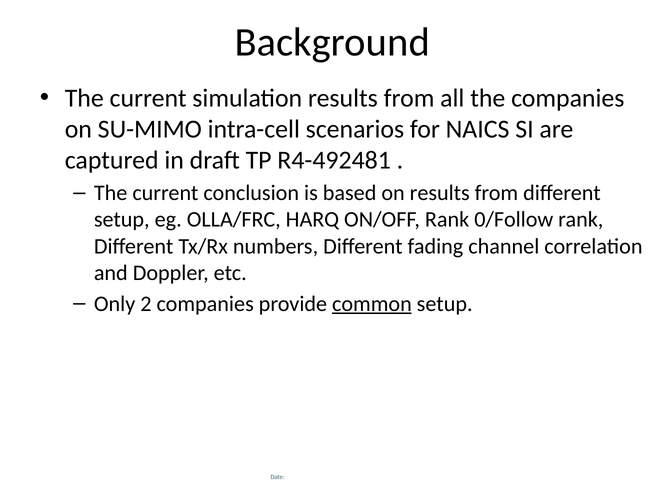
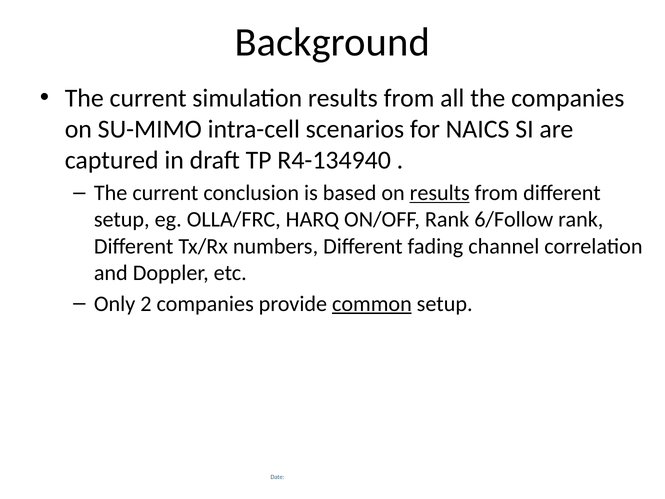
R4-492481: R4-492481 -> R4-134940
results at (440, 193) underline: none -> present
0/Follow: 0/Follow -> 6/Follow
